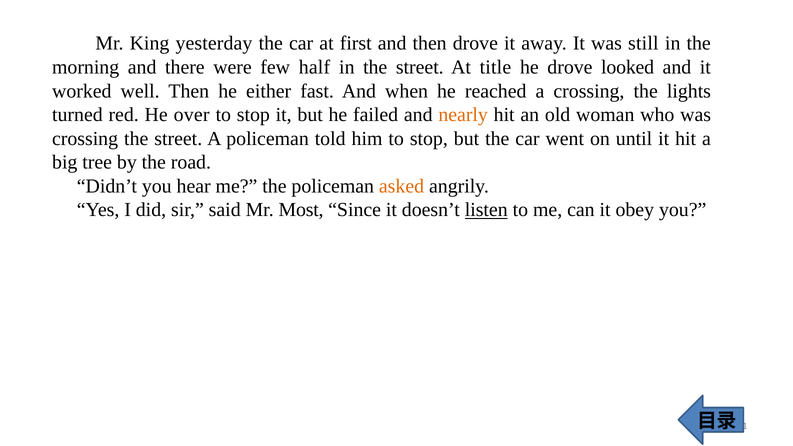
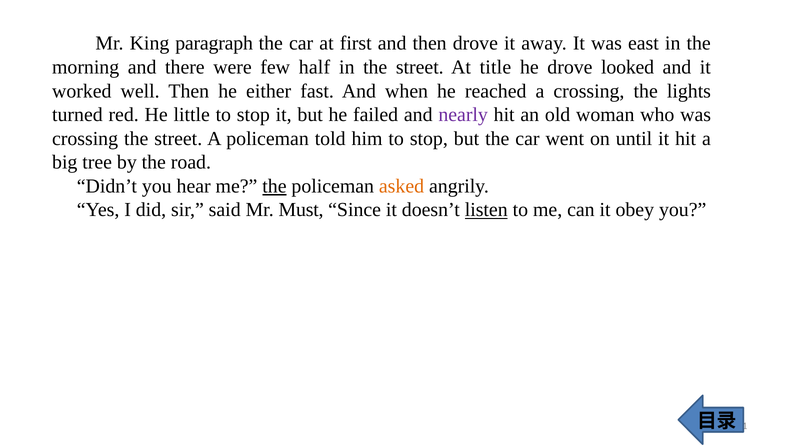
yesterday: yesterday -> paragraph
still: still -> east
over: over -> little
nearly colour: orange -> purple
the at (274, 186) underline: none -> present
Most: Most -> Must
